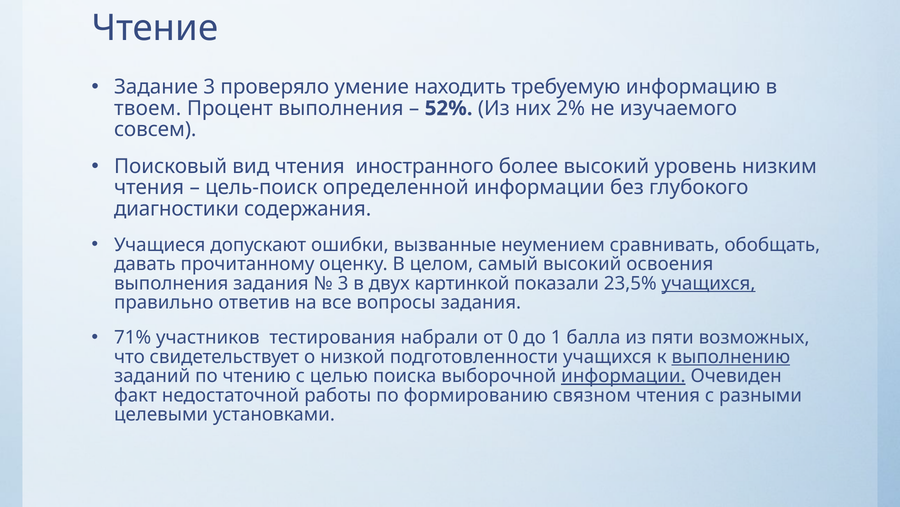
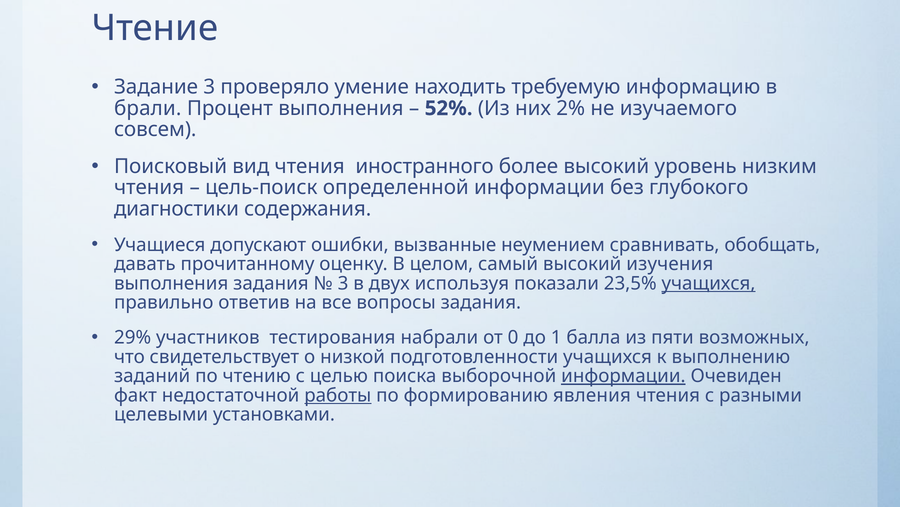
твоем: твоем -> брали
освоения: освоения -> изучения
картинкой: картинкой -> используя
71%: 71% -> 29%
выполнению underline: present -> none
работы underline: none -> present
связном: связном -> явления
